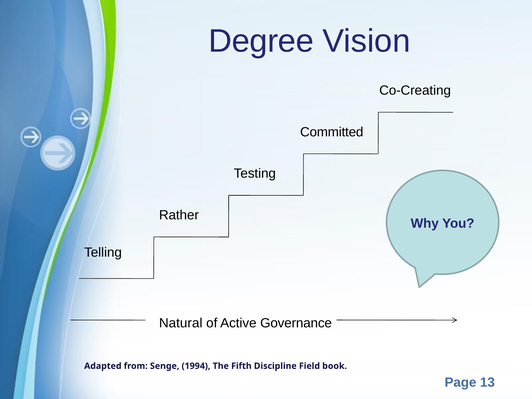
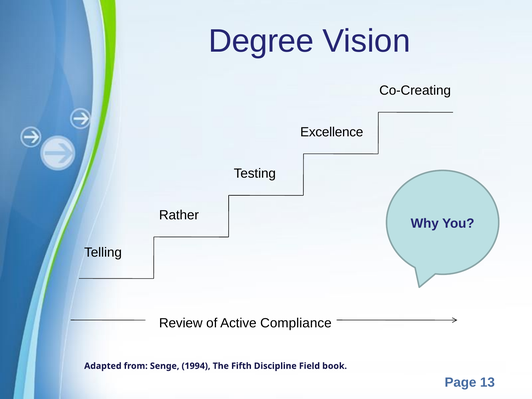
Committed: Committed -> Excellence
Natural: Natural -> Review
Governance: Governance -> Compliance
